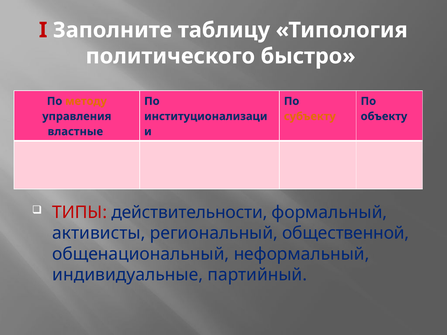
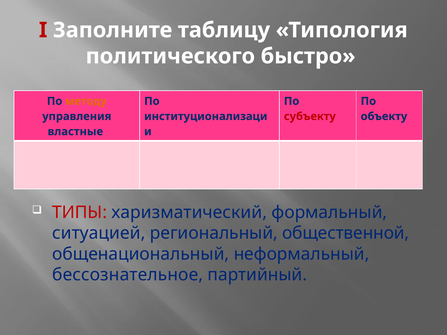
субъекту colour: orange -> red
действительности: действительности -> харизматический
активисты: активисты -> ситуацией
индивидуальные: индивидуальные -> бессознательное
